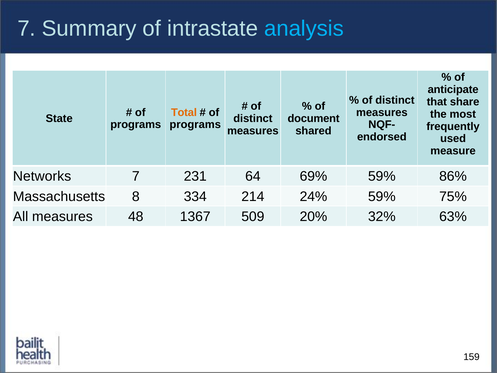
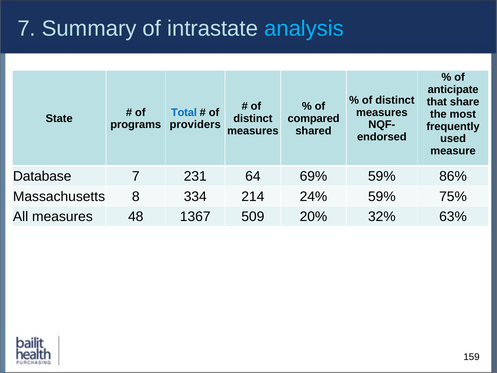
Total colour: orange -> blue
document: document -> compared
programs at (195, 125): programs -> providers
Networks: Networks -> Database
